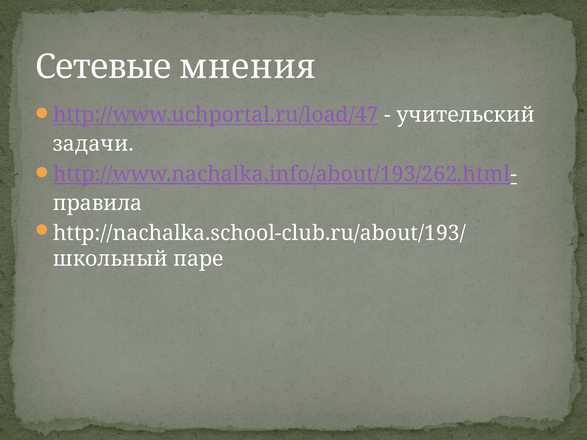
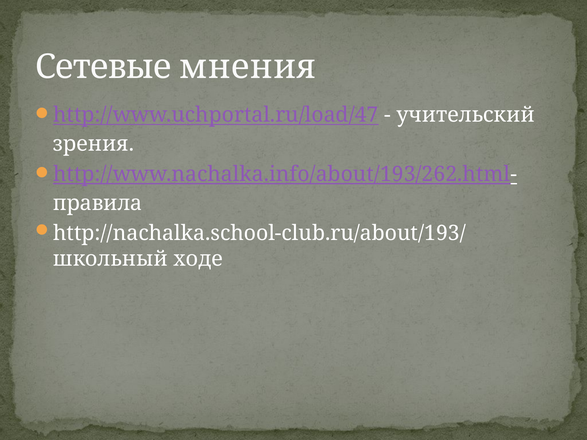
задачи: задачи -> зрения
паре: паре -> ходе
